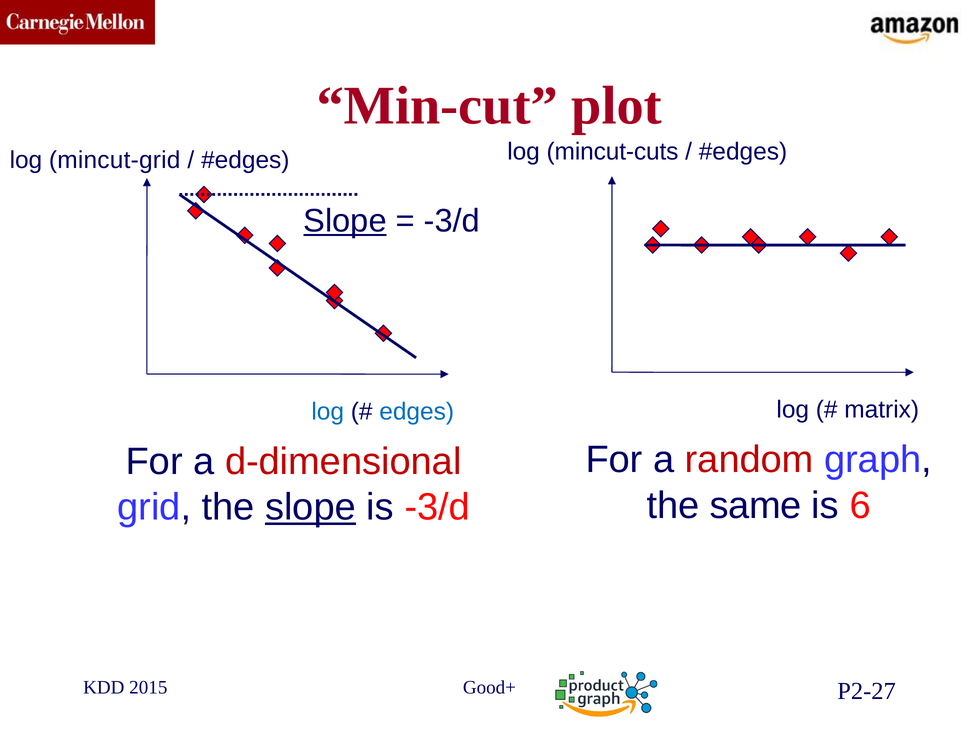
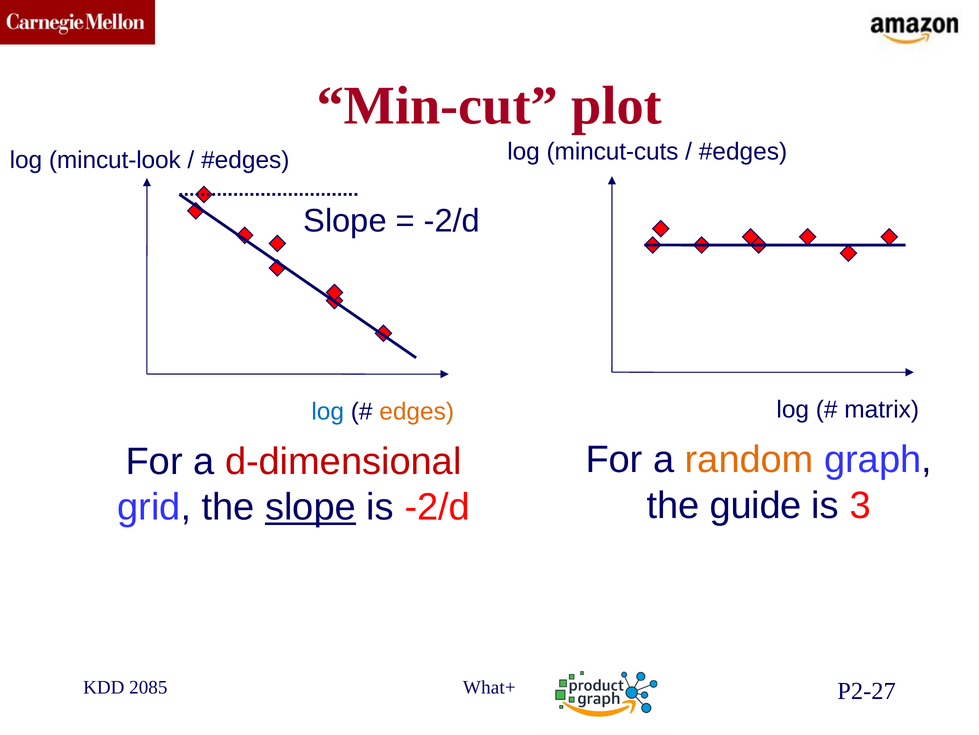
mincut-grid: mincut-grid -> mincut-look
Slope at (345, 221) underline: present -> none
-3/d at (452, 221): -3/d -> -2/d
edges colour: blue -> orange
random colour: red -> orange
same: same -> guide
6: 6 -> 3
is -3/d: -3/d -> -2/d
2015: 2015 -> 2085
Good+: Good+ -> What+
